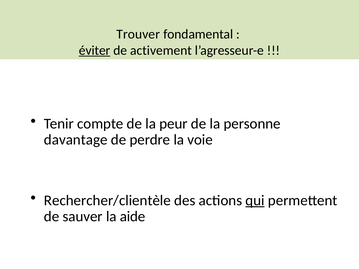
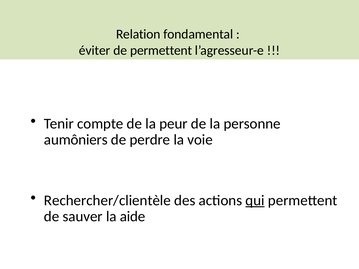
Trouver: Trouver -> Relation
éviter underline: present -> none
de activement: activement -> permettent
davantage: davantage -> aumôniers
